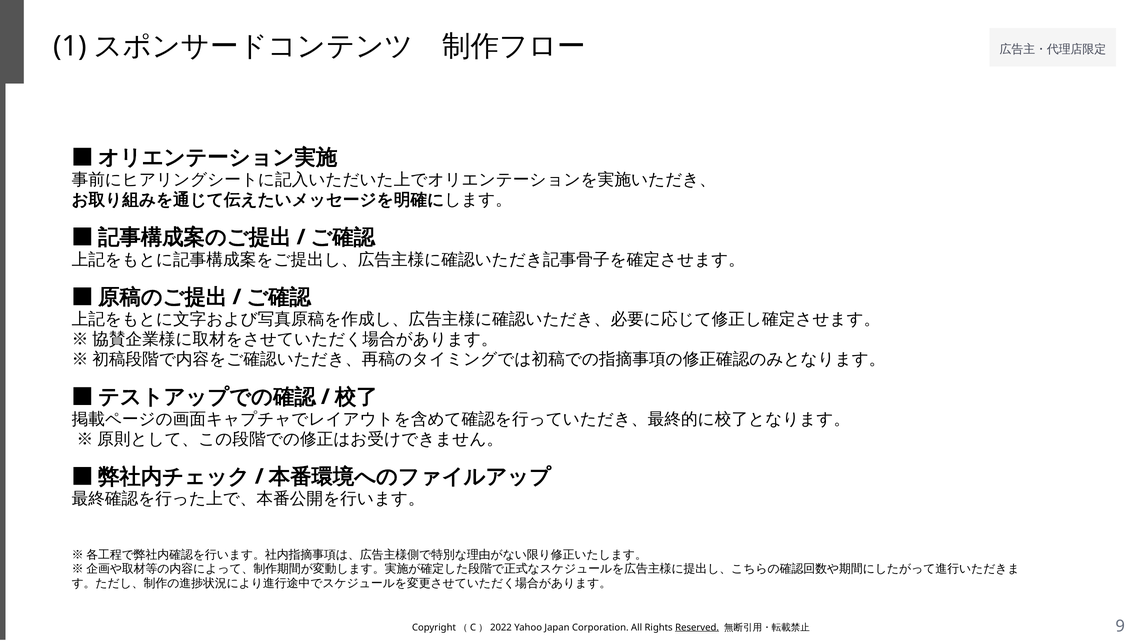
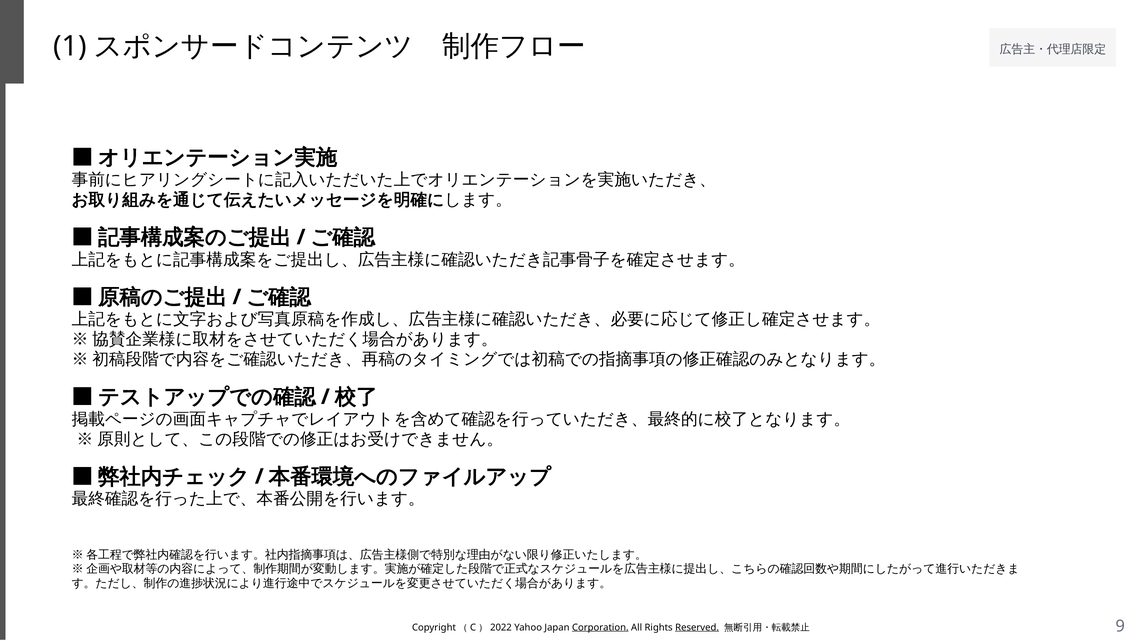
Corporation underline: none -> present
